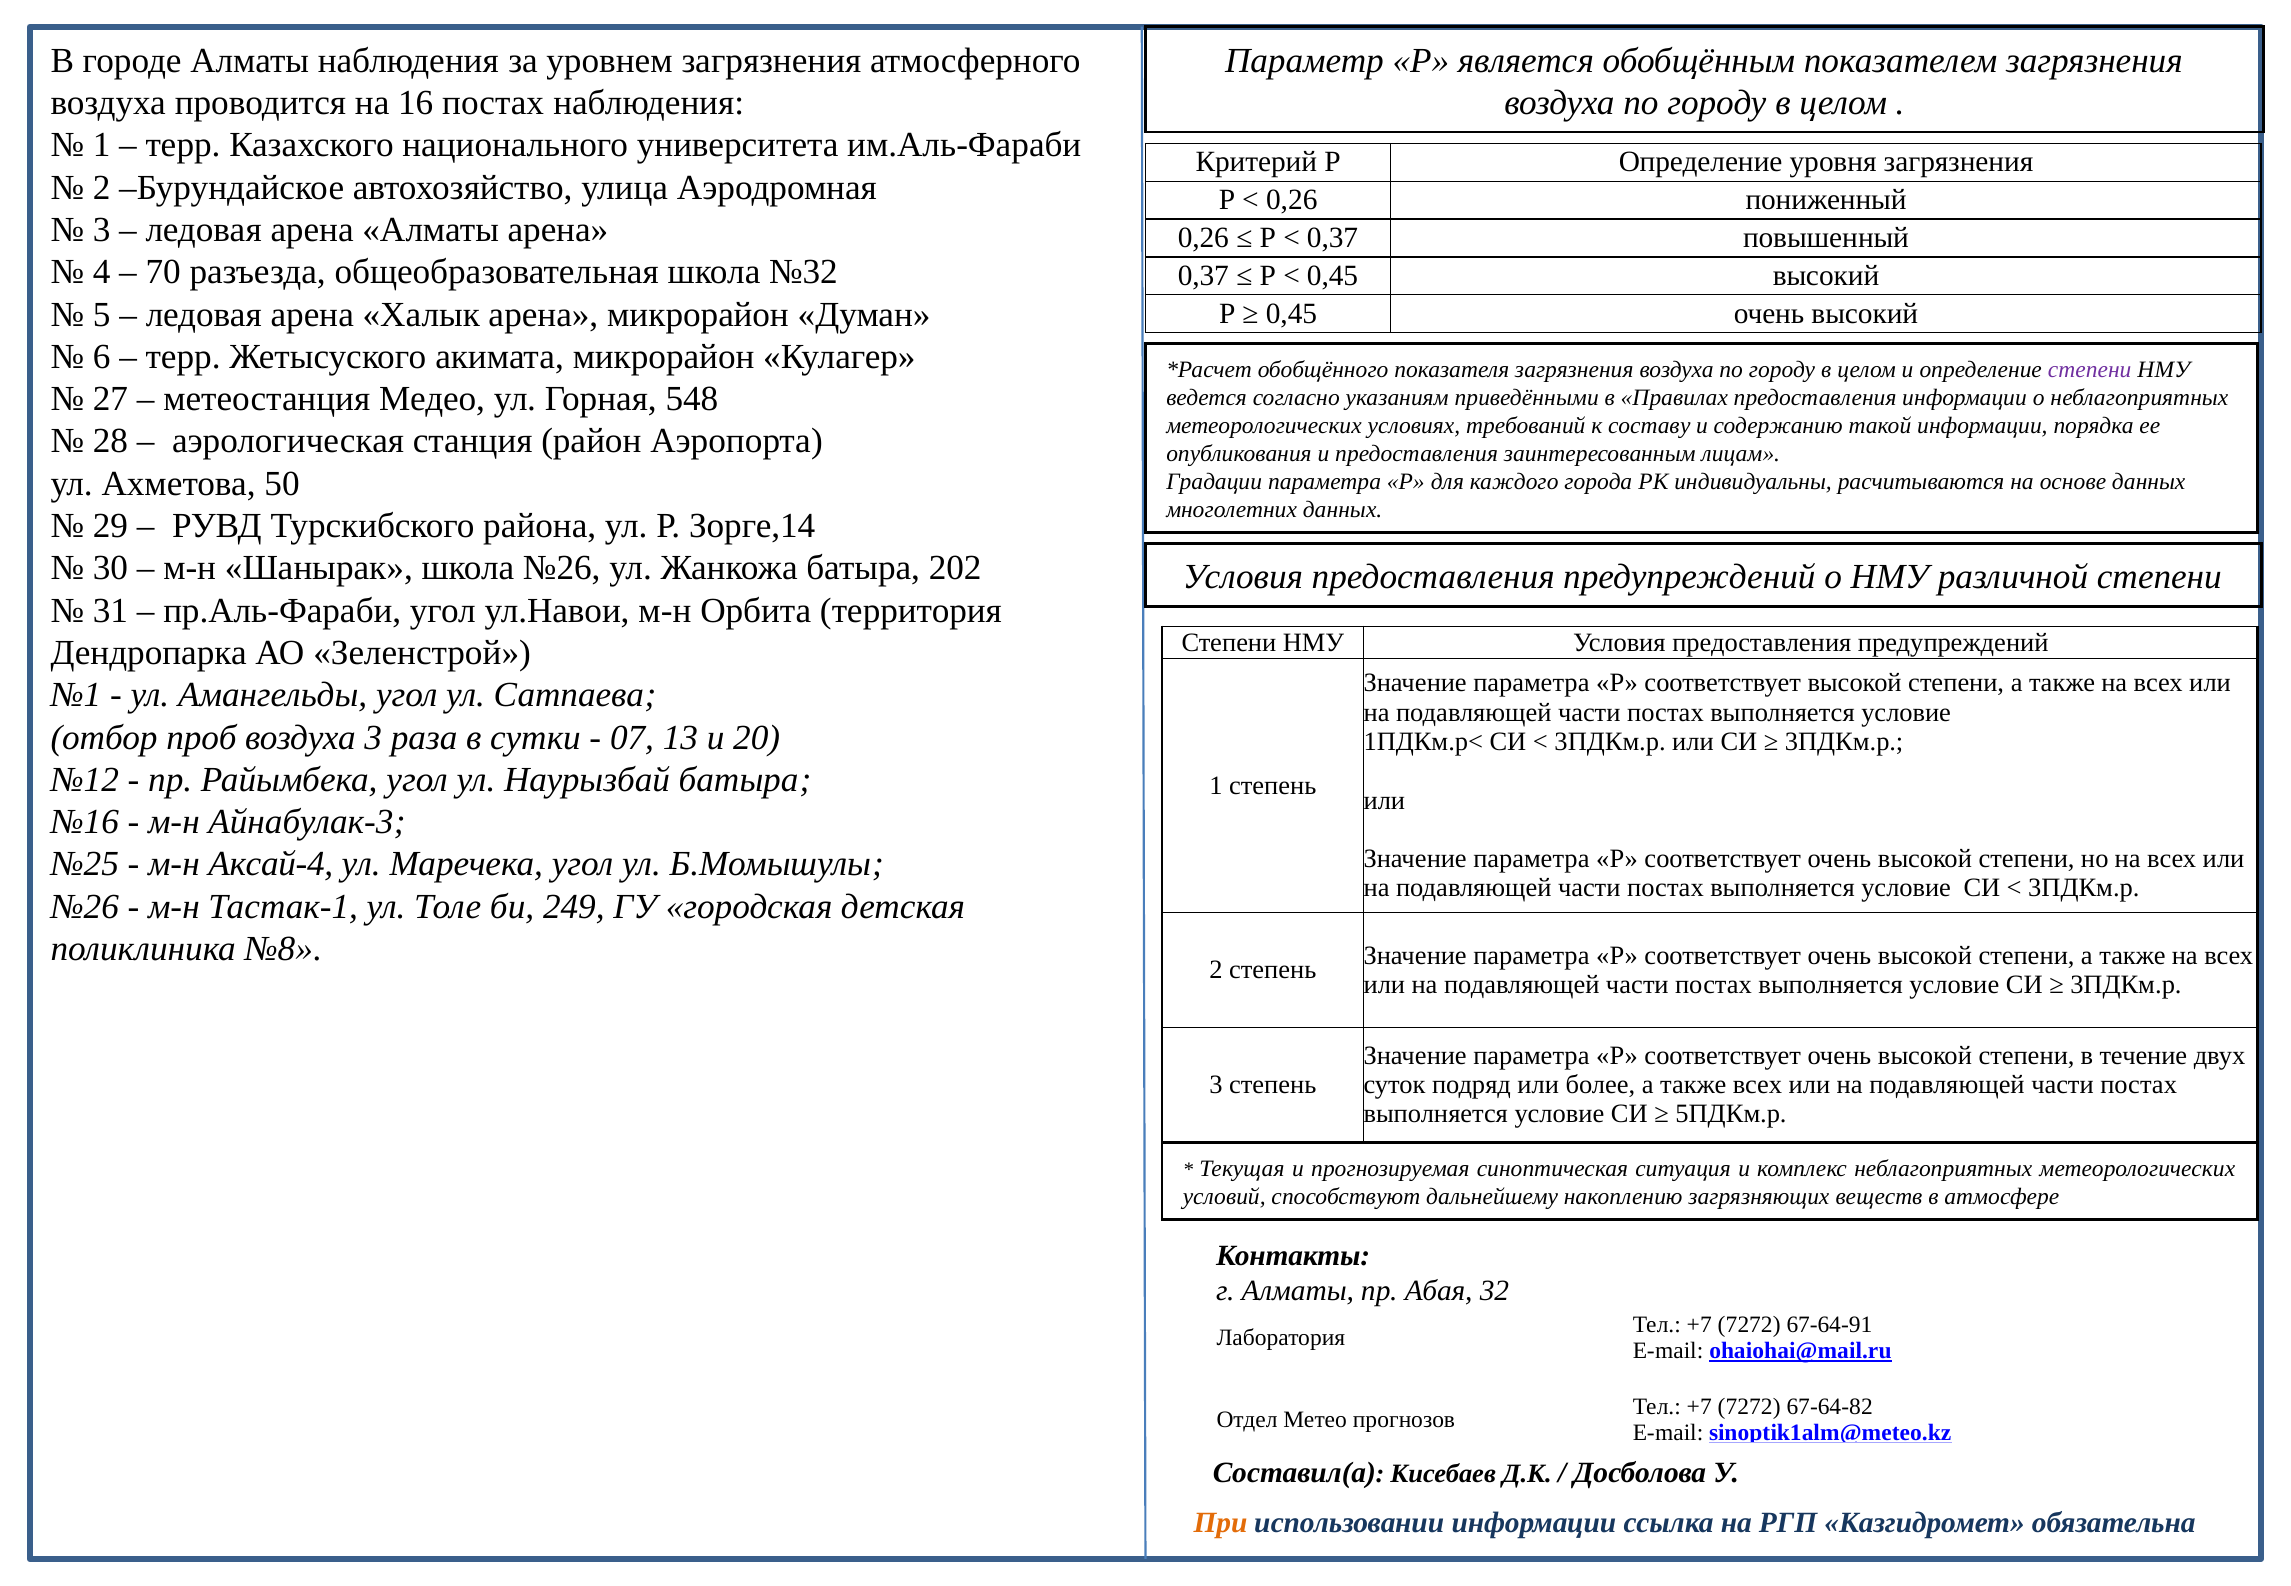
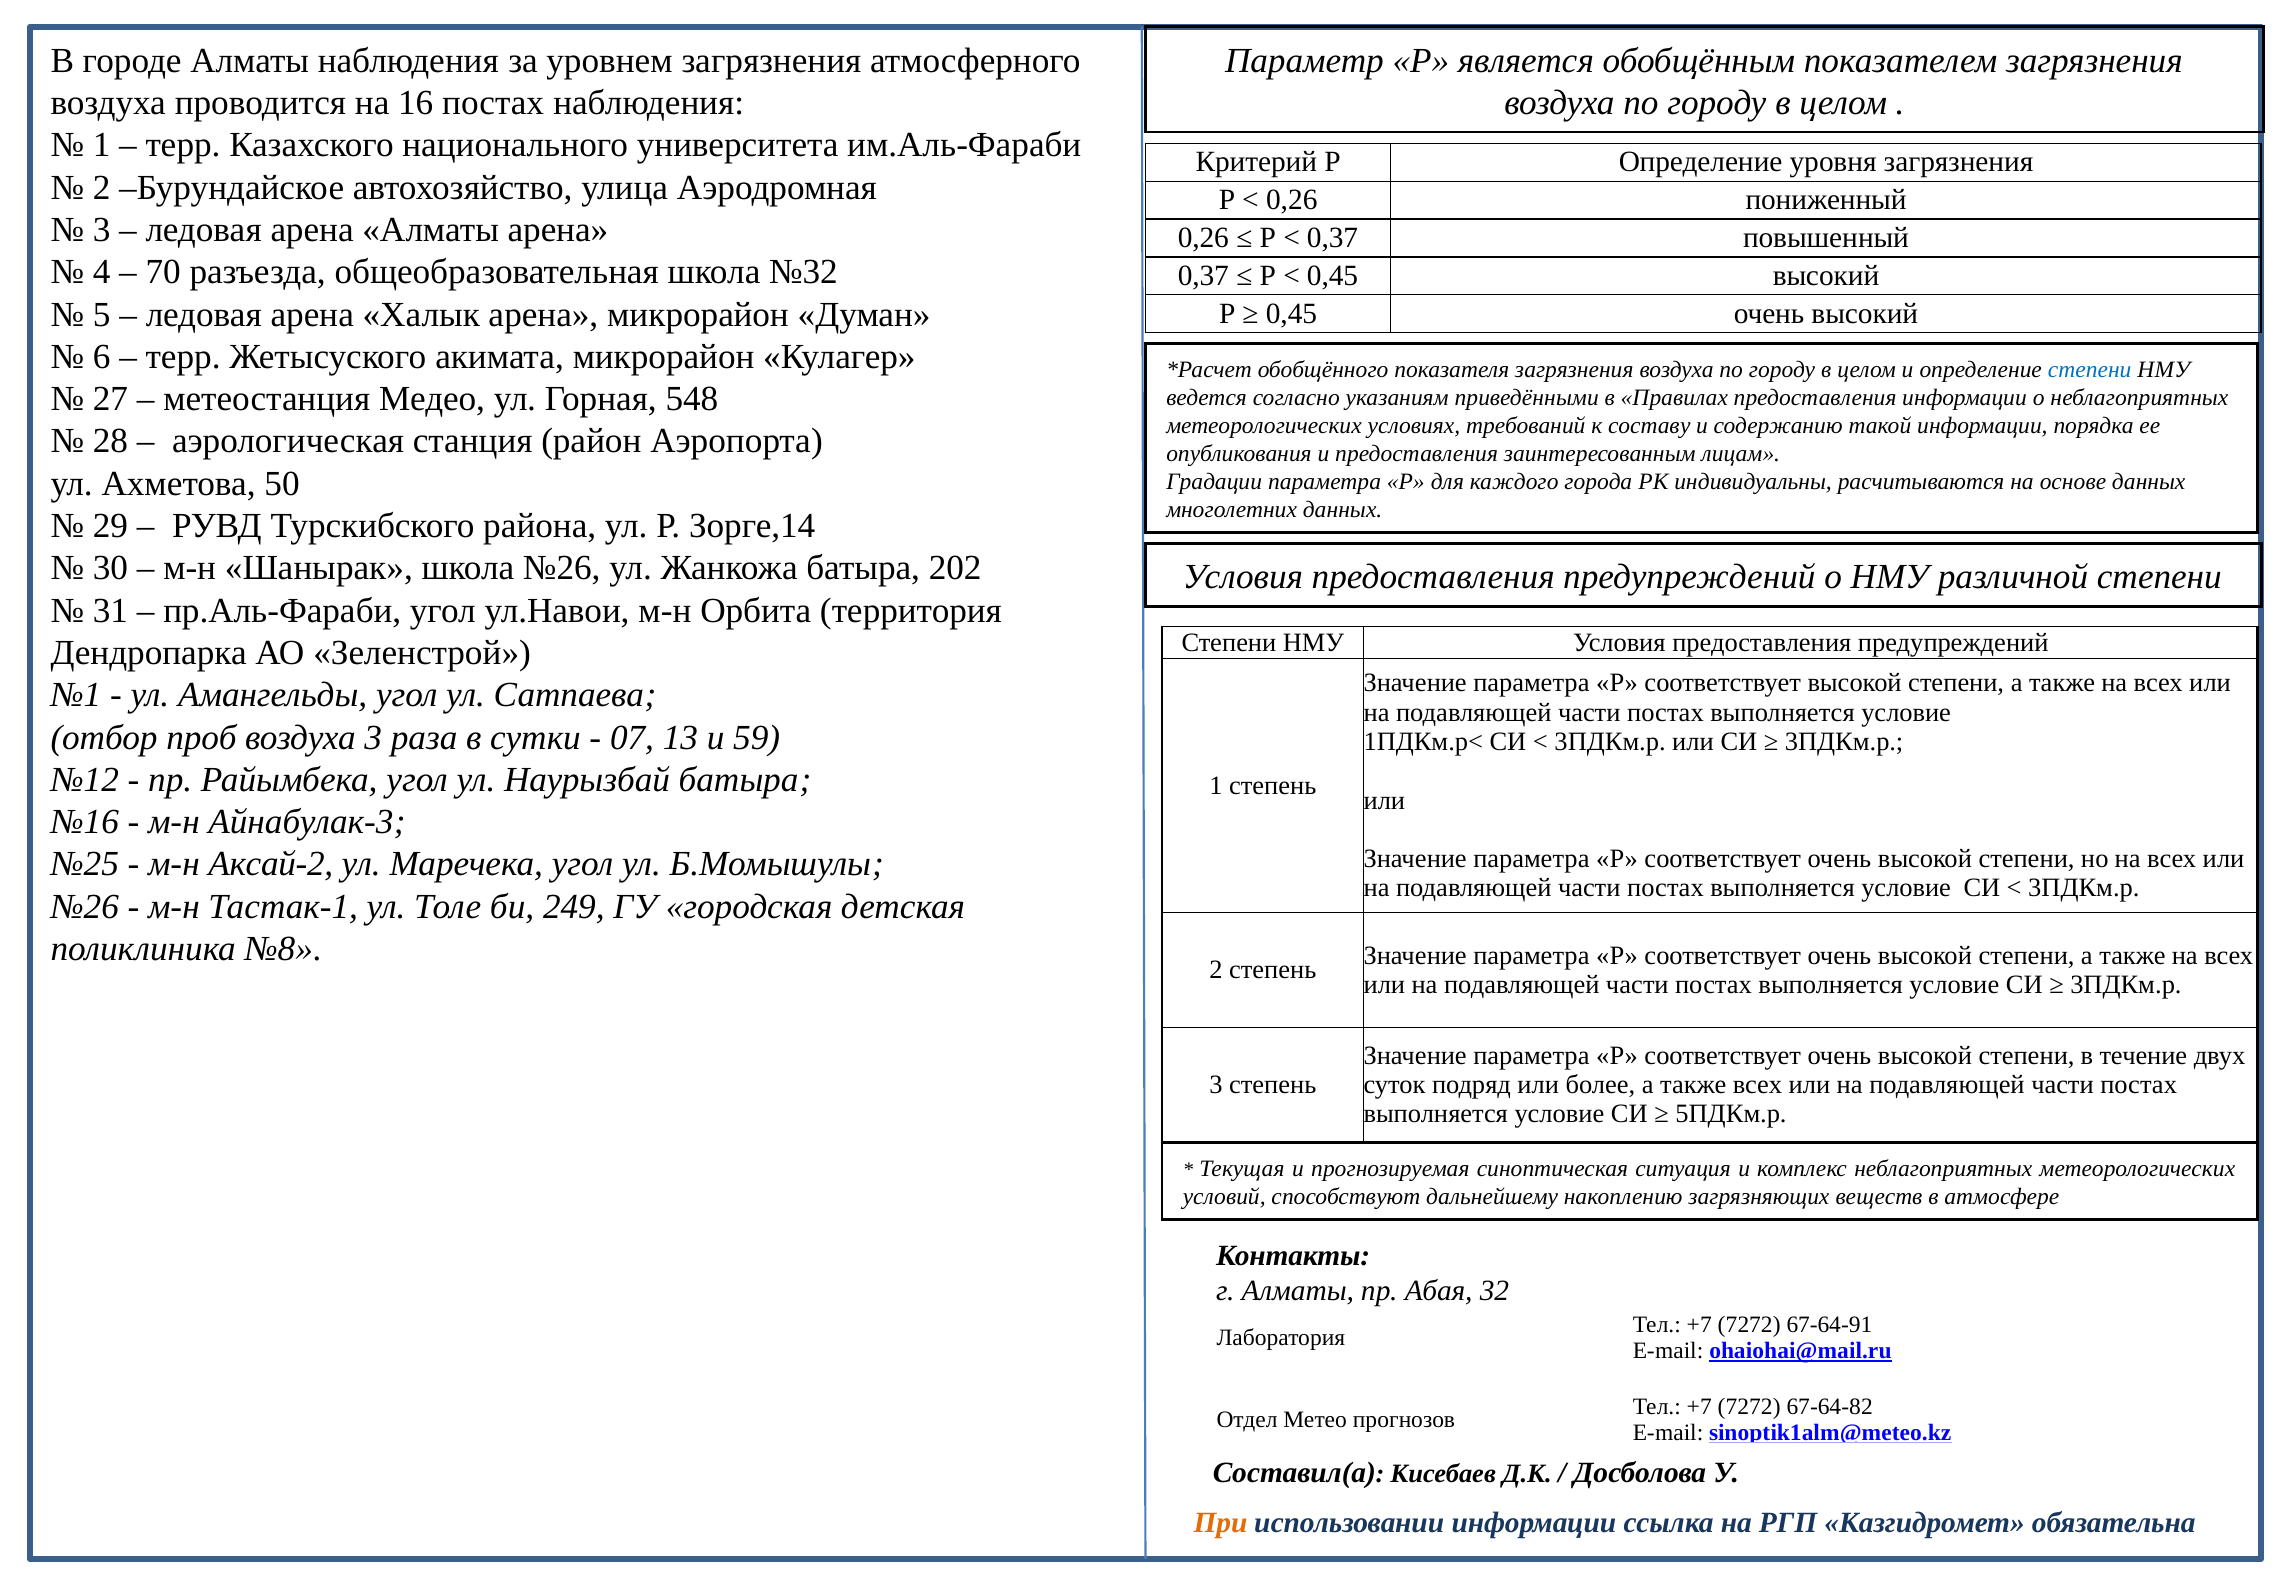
степени at (2090, 369) colour: purple -> blue
20: 20 -> 59
Аксай-4: Аксай-4 -> Аксай-2
